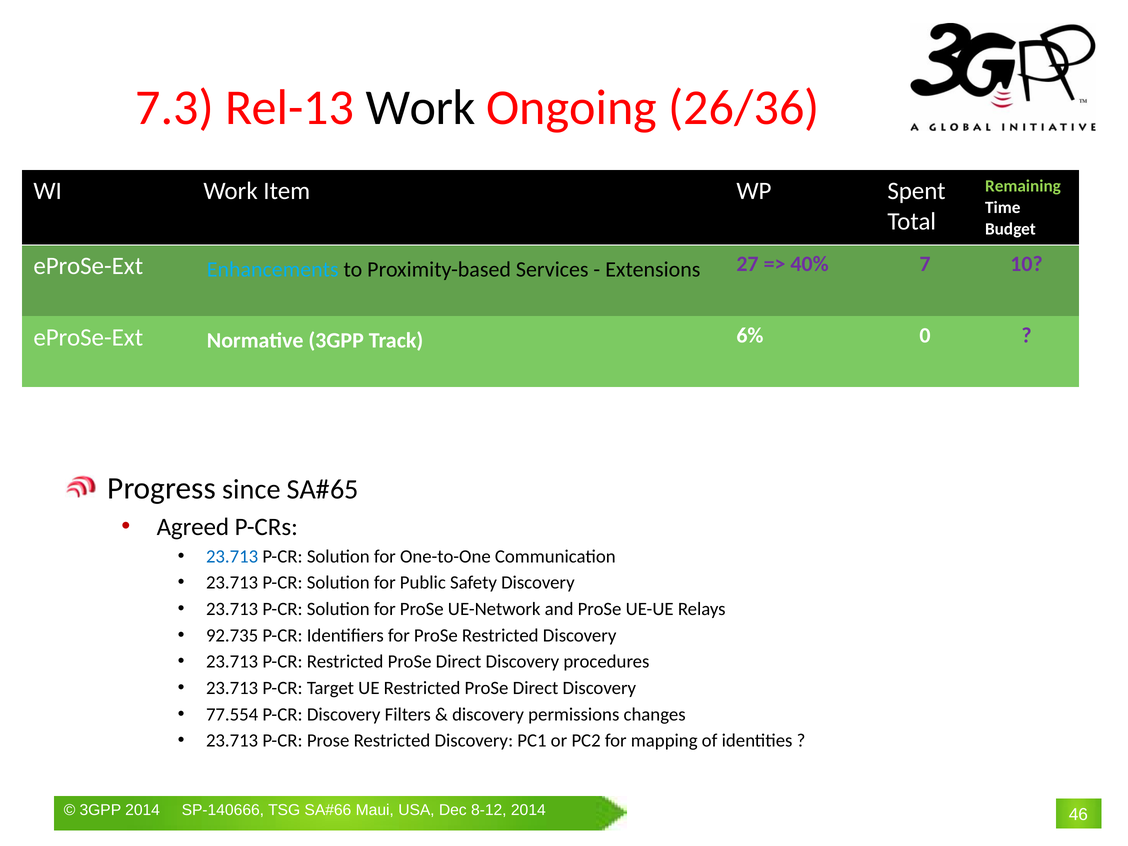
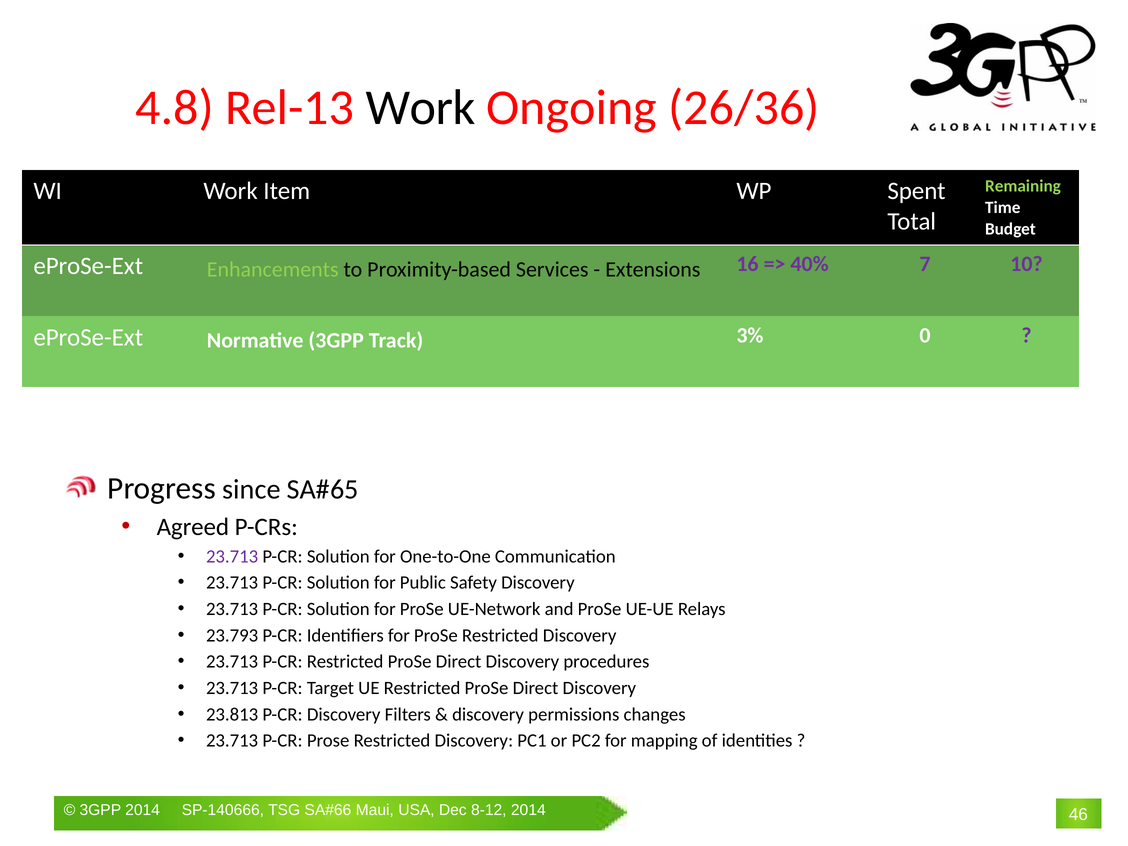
7.3: 7.3 -> 4.8
Enhancements colour: light blue -> light green
27: 27 -> 16
6%: 6% -> 3%
23.713 at (232, 556) colour: blue -> purple
92.735: 92.735 -> 23.793
77.554: 77.554 -> 23.813
